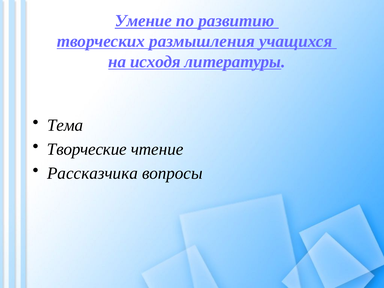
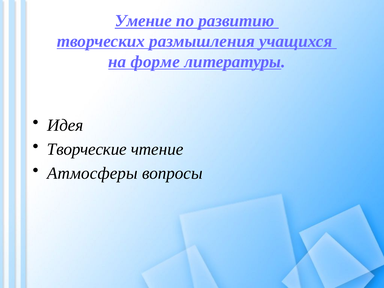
исходя: исходя -> форме
Тема: Тема -> Идея
Рассказчика: Рассказчика -> Атмосферы
